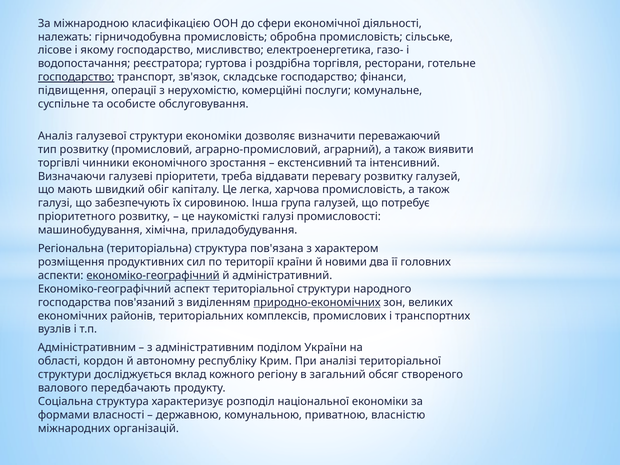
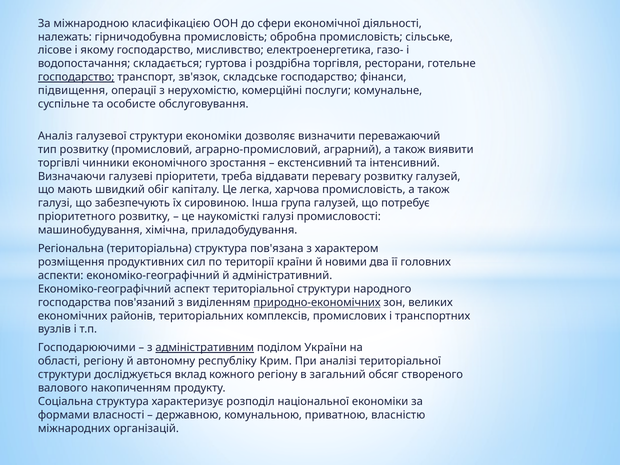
реєстратора: реєстратора -> складається
економіко-географічний at (153, 275) underline: present -> none
Адміністративним at (87, 348): Адміністративним -> Господарюючими
адміністративним at (205, 348) underline: none -> present
області кордон: кордон -> регіону
передбачають: передбачають -> накопиченням
